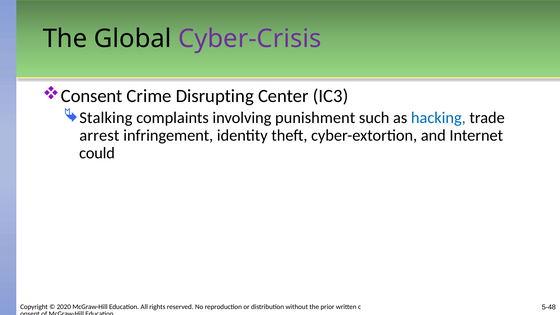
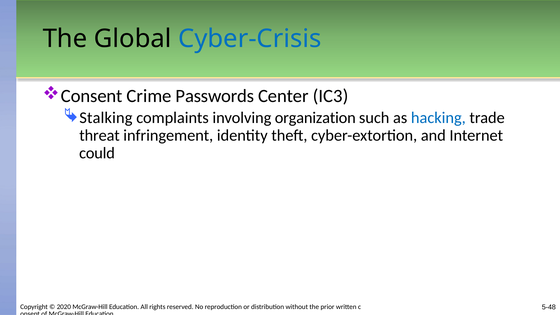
Cyber-Crisis colour: purple -> blue
Disrupting: Disrupting -> Passwords
punishment: punishment -> organization
arrest: arrest -> threat
